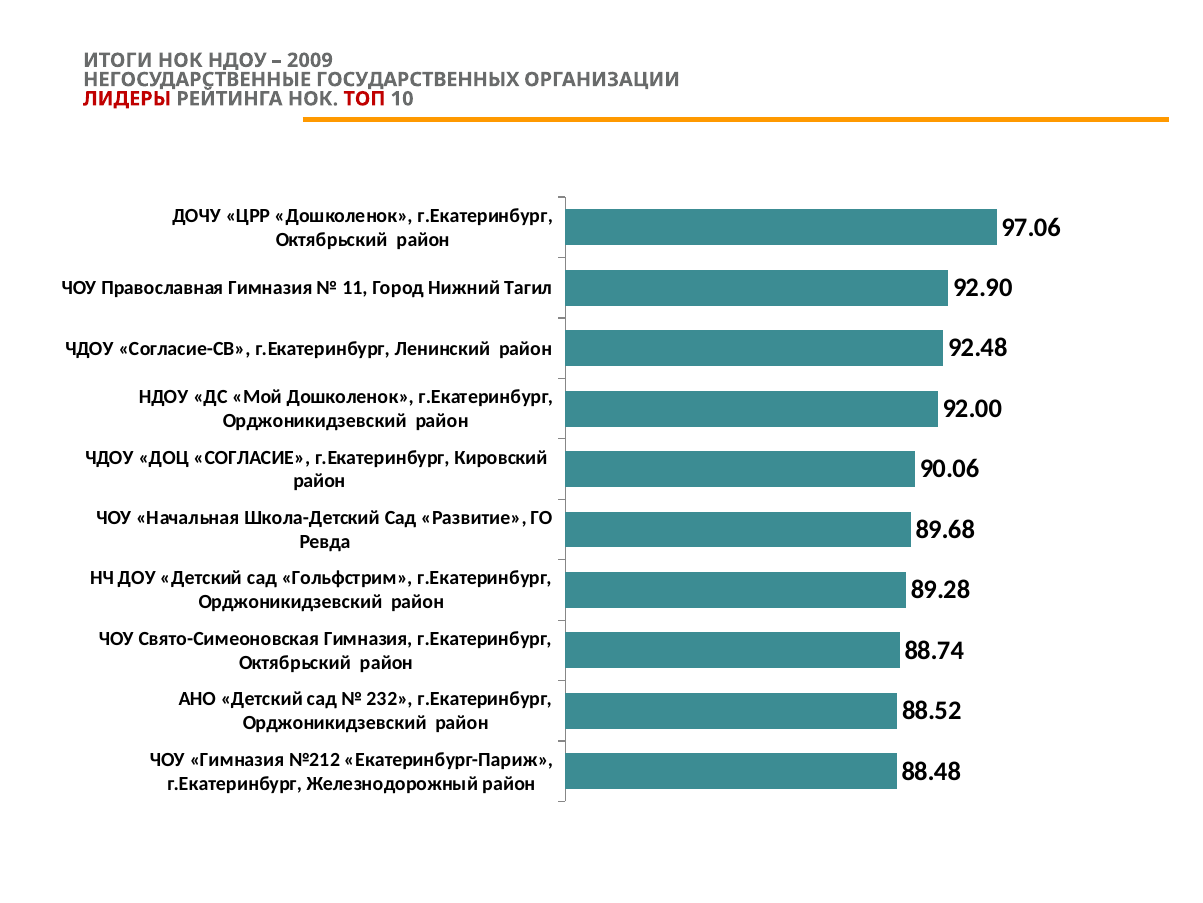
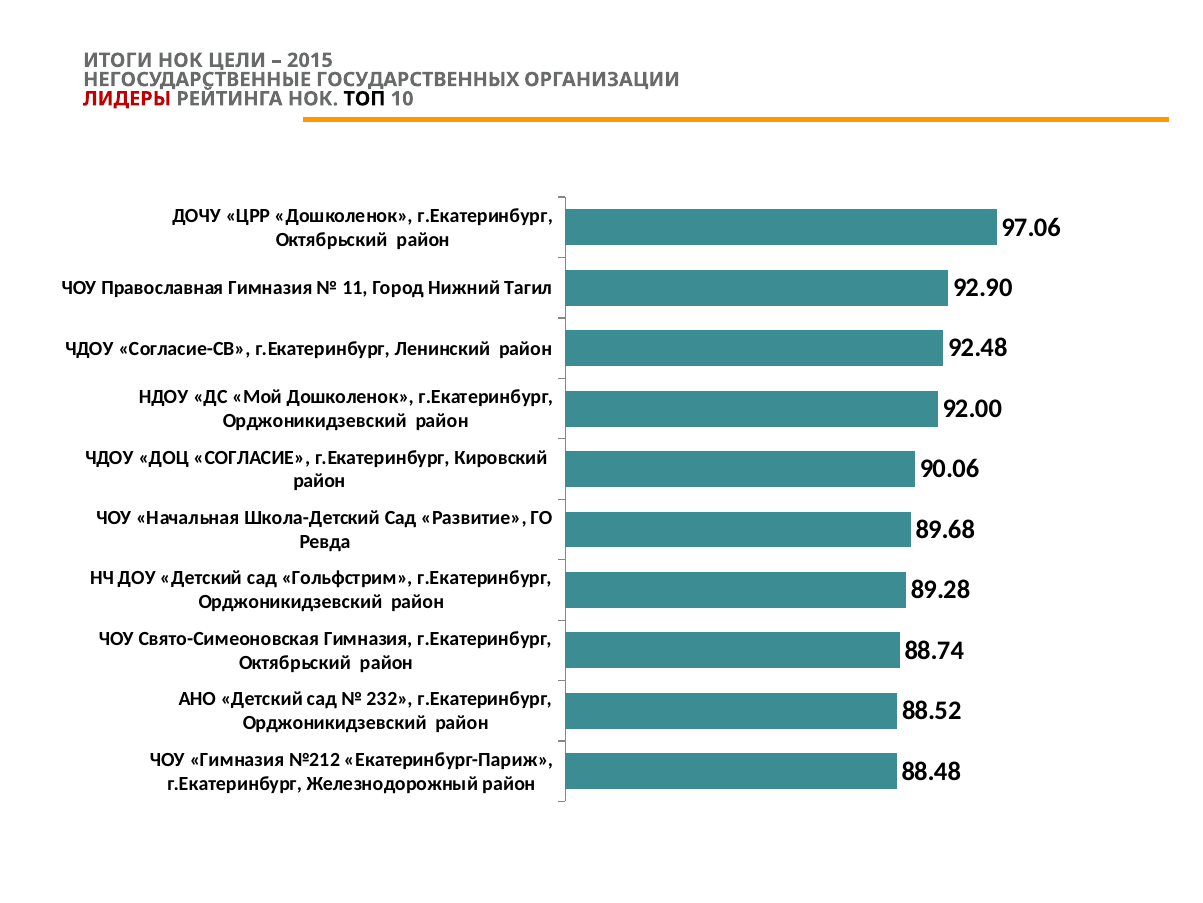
НОК НДОУ: НДОУ -> ЦЕЛИ
2009: 2009 -> 2015
ТОП colour: red -> black
